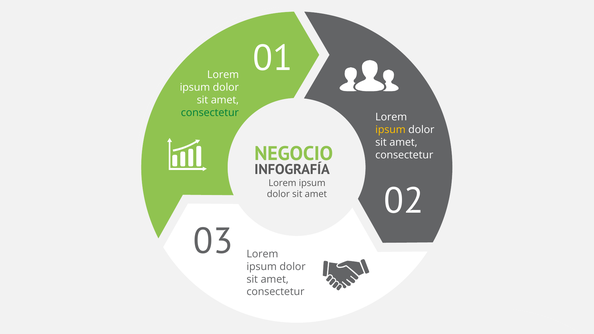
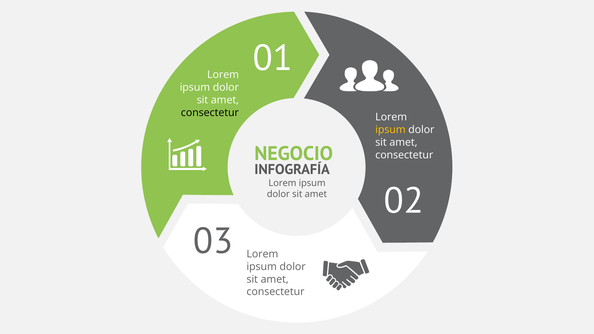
consectetur at (210, 113) colour: green -> black
